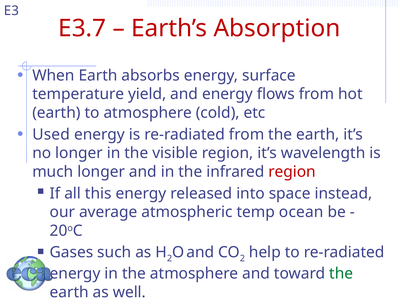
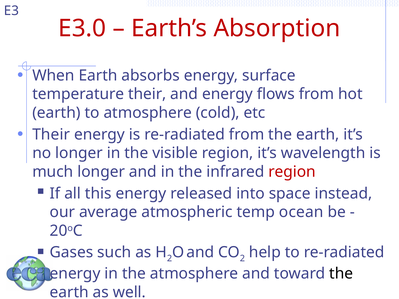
E3.7: E3.7 -> E3.0
temperature yield: yield -> their
Used at (51, 135): Used -> Their
the at (341, 274) colour: green -> black
